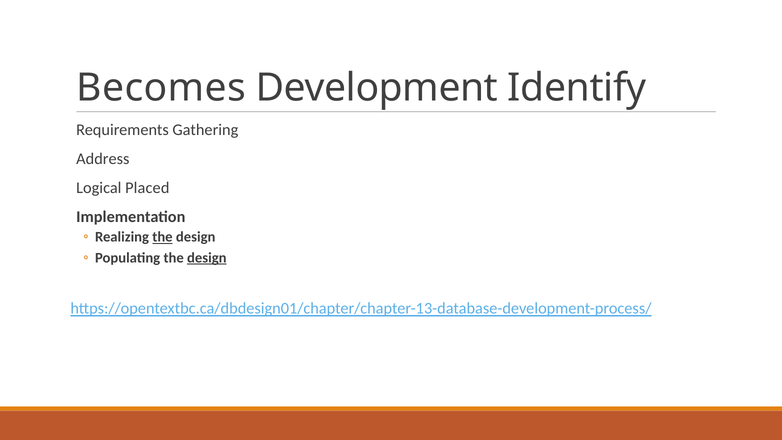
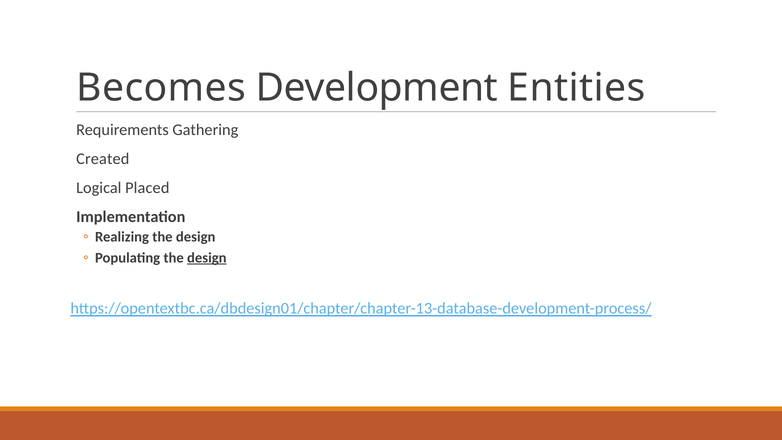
Identify: Identify -> Entities
Address: Address -> Created
the at (162, 237) underline: present -> none
